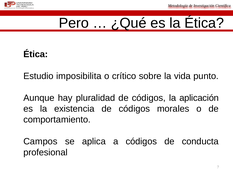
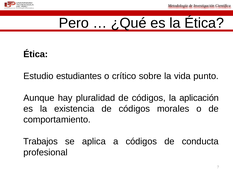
imposibilita: imposibilita -> estudiantes
Campos: Campos -> Trabajos
